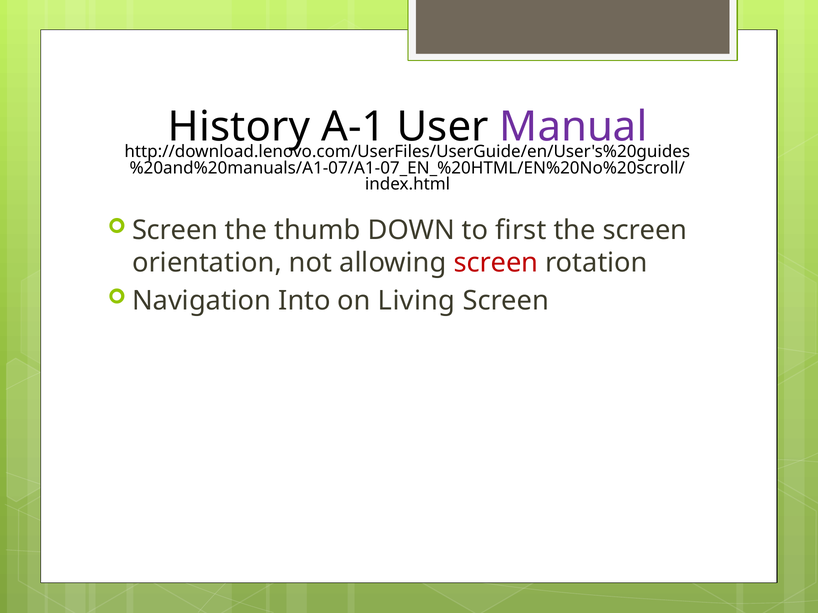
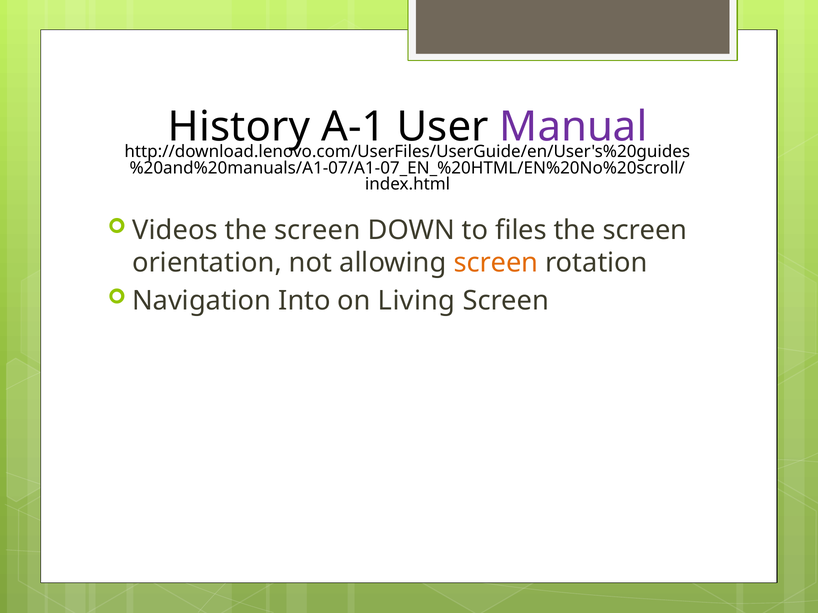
Screen at (175, 230): Screen -> Videos
thumb at (317, 230): thumb -> screen
first: first -> files
screen at (496, 263) colour: red -> orange
